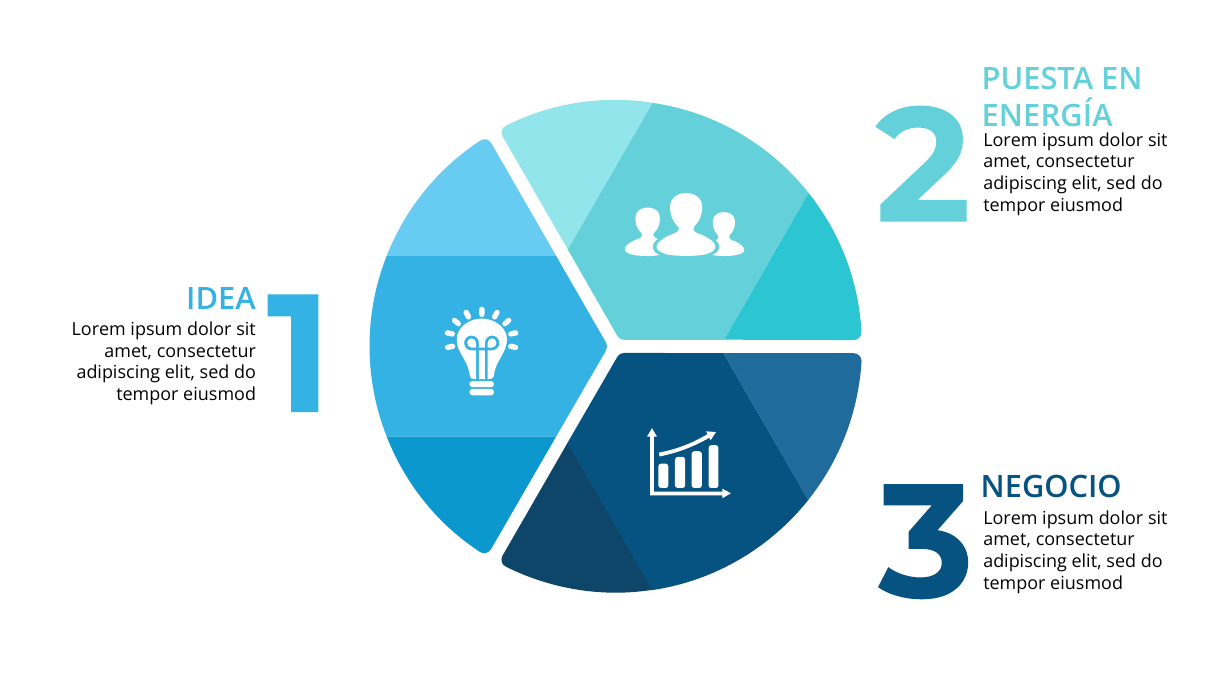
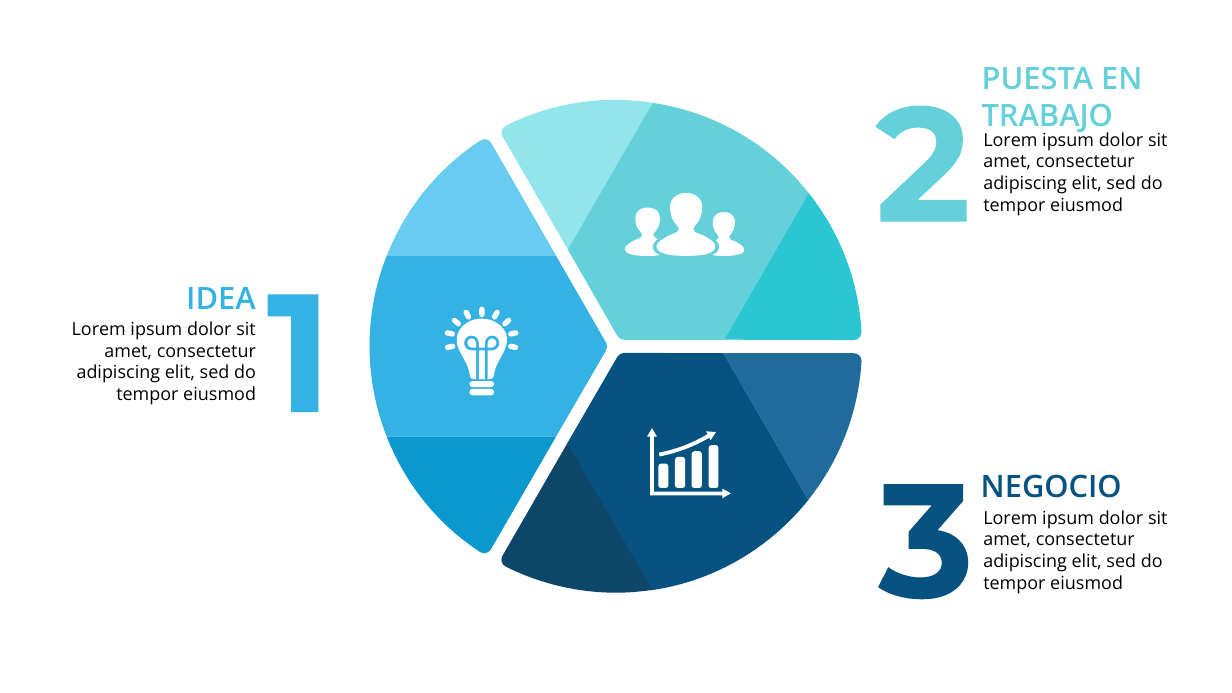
ENERGÍA: ENERGÍA -> TRABAJO
